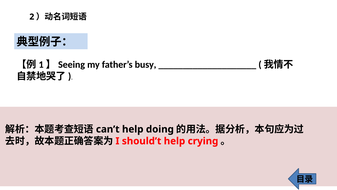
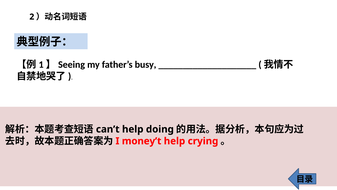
should’t: should’t -> money’t
